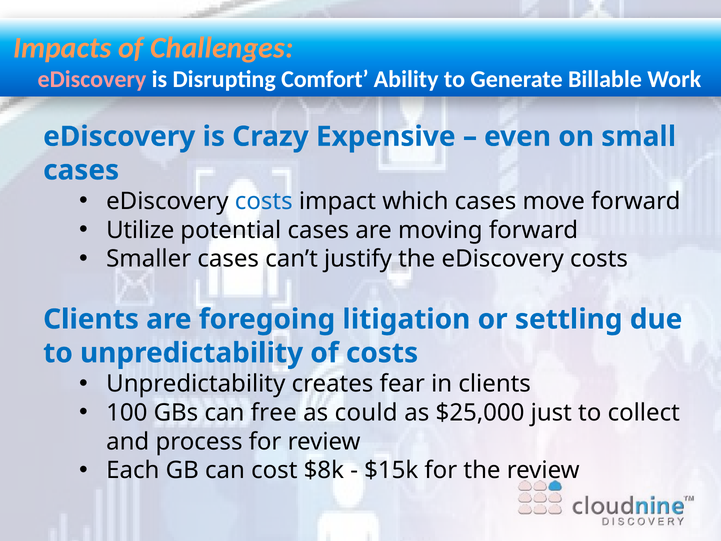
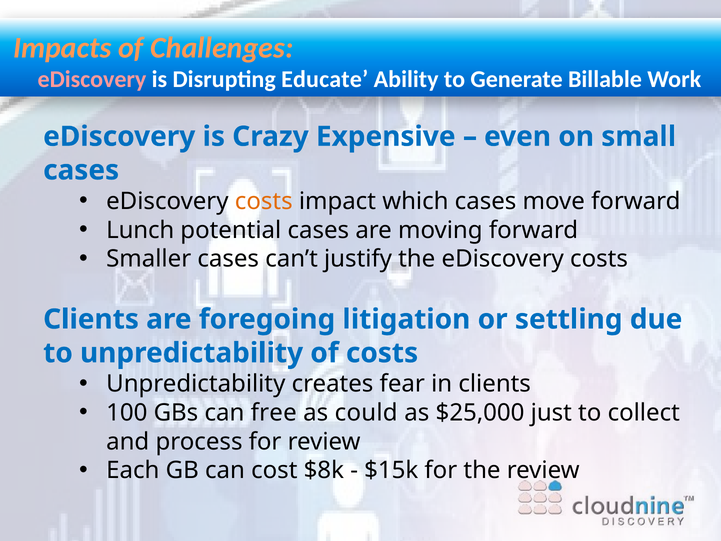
Comfort: Comfort -> Educate
costs at (264, 201) colour: blue -> orange
Utilize: Utilize -> Lunch
